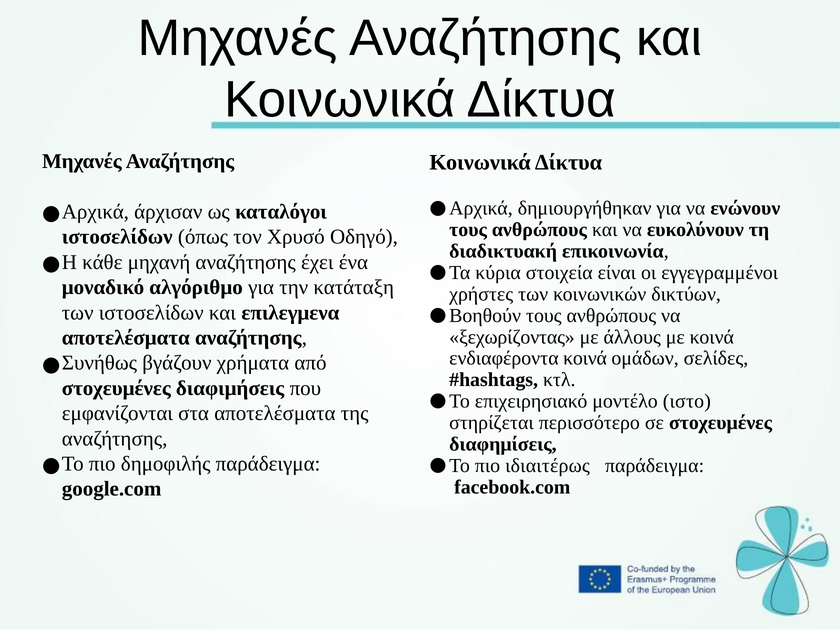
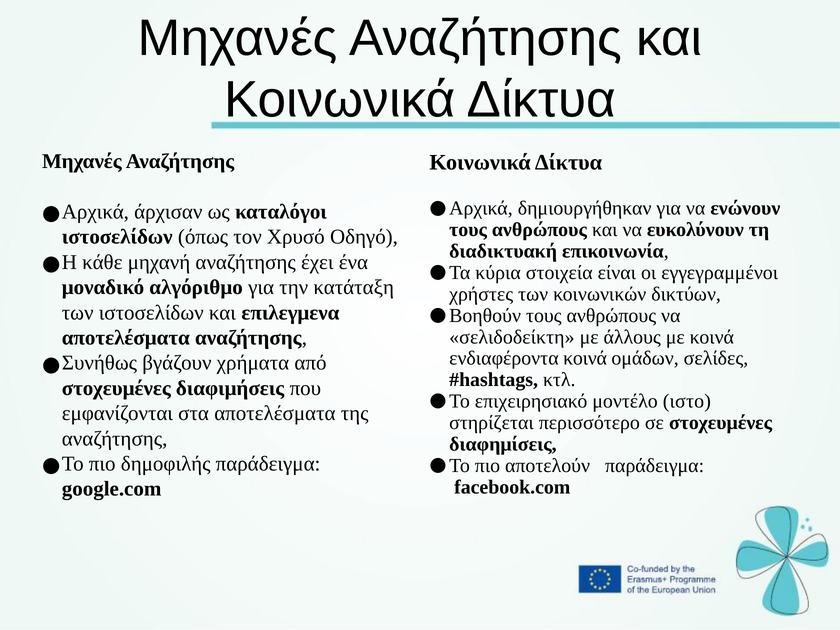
ξεχωρίζοντας: ξεχωρίζοντας -> σελιδοδείκτη
ιδιαιτέρως: ιδιαιτέρως -> αποτελούν
